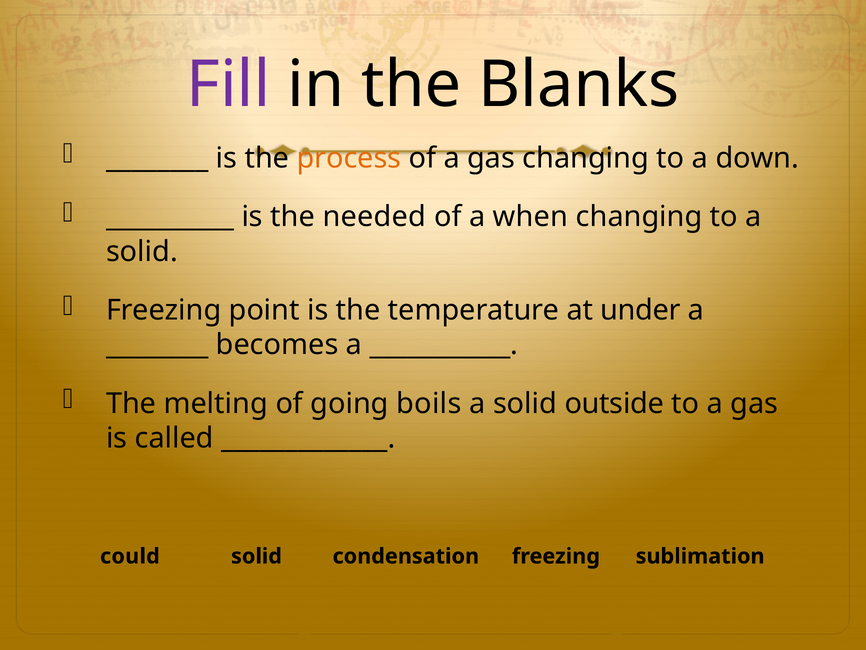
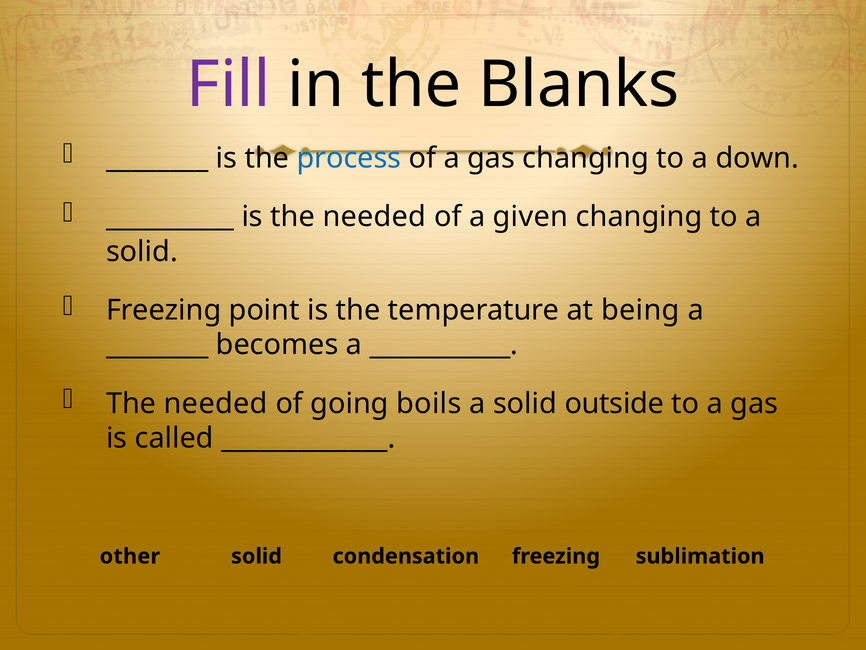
process colour: orange -> blue
when: when -> given
under: under -> being
melting at (216, 403): melting -> needed
could: could -> other
